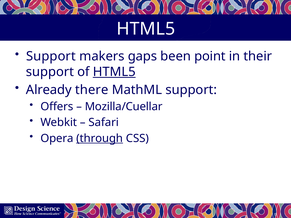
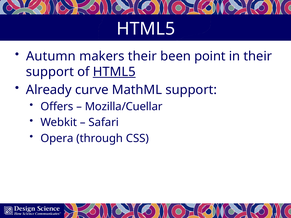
Support at (51, 56): Support -> Autumn
makers gaps: gaps -> their
there: there -> curve
through underline: present -> none
